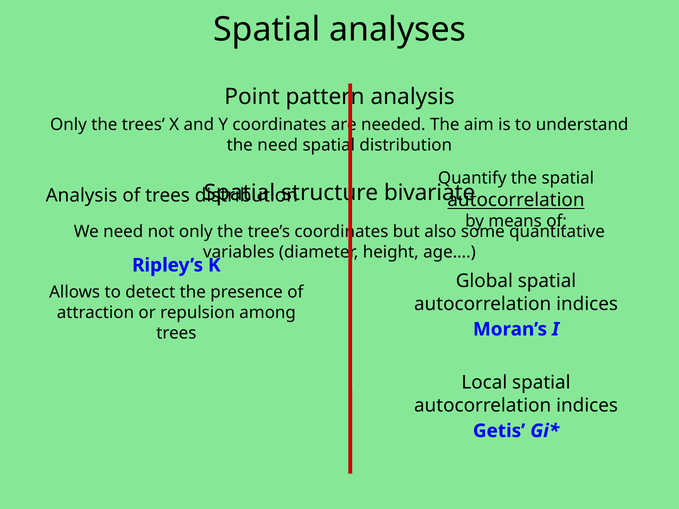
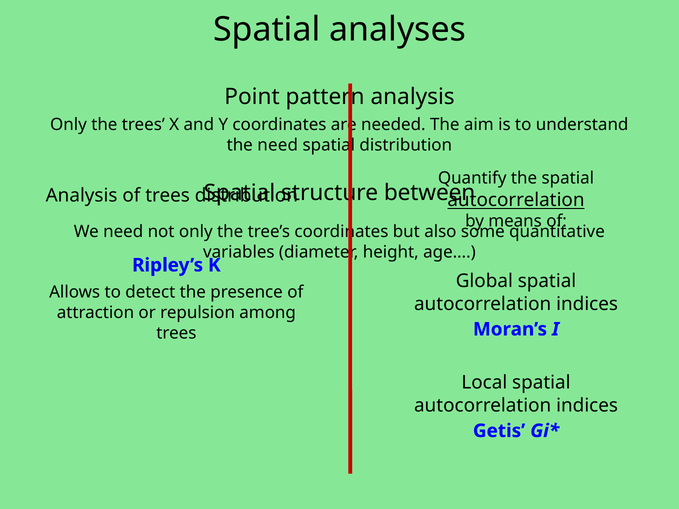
bivariate: bivariate -> between
